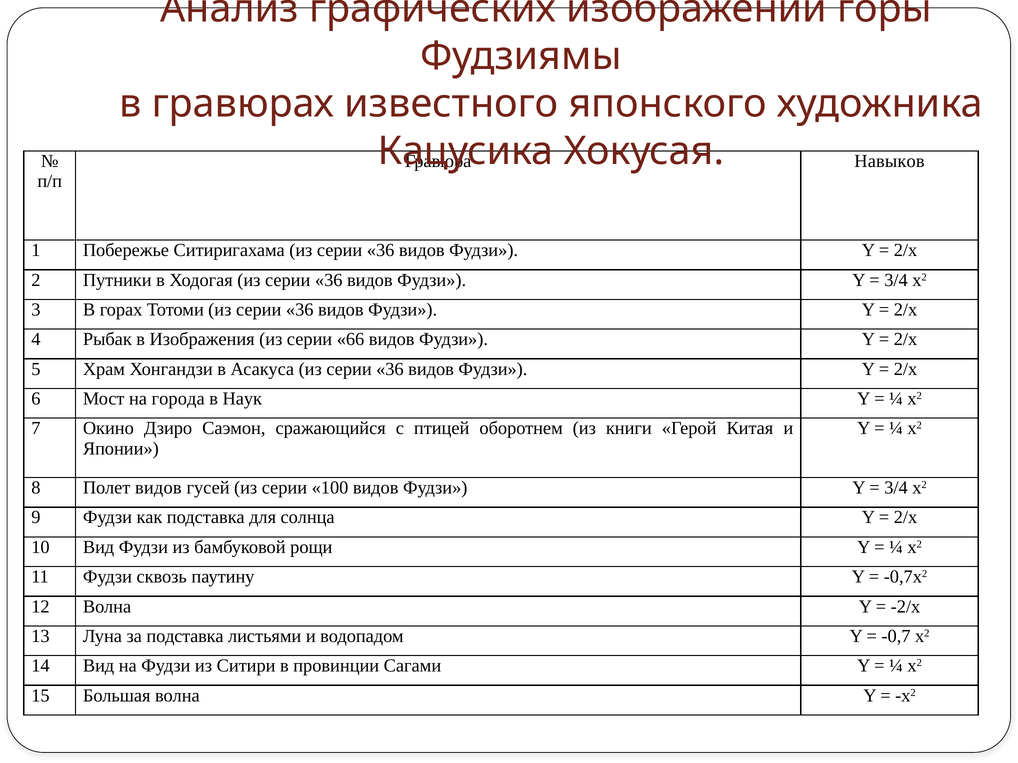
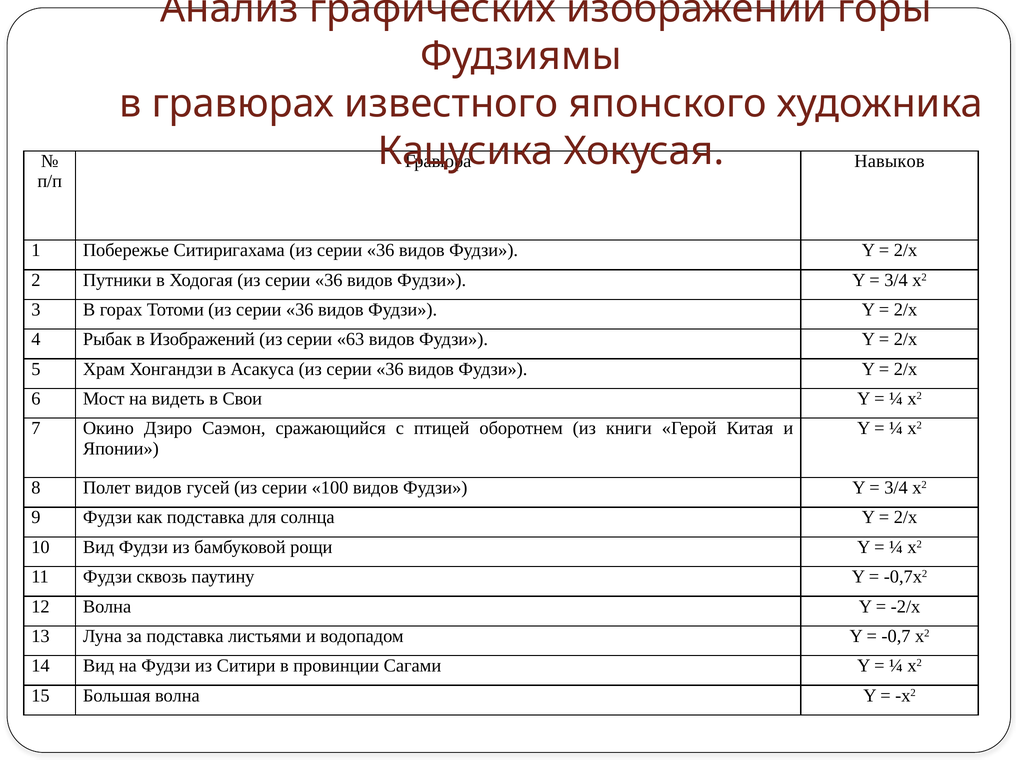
в Изображения: Изображения -> Изображений
66: 66 -> 63
города: города -> видеть
Наук: Наук -> Свои
